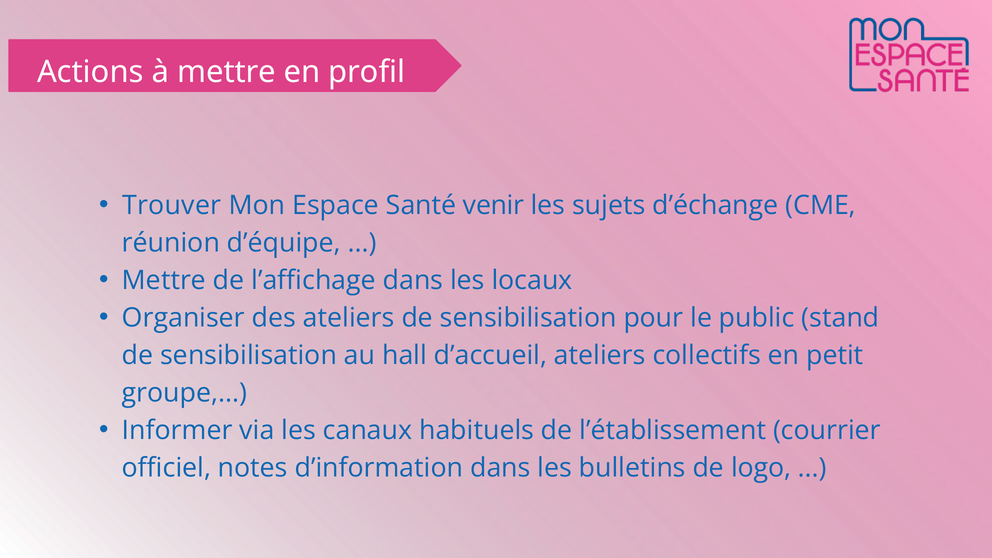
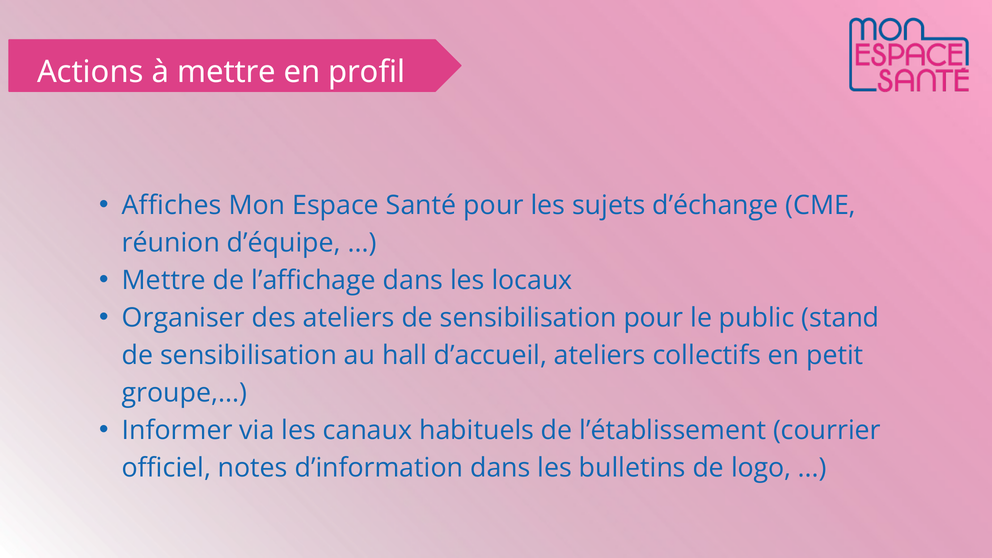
Trouver: Trouver -> Affiches
Santé venir: venir -> pour
